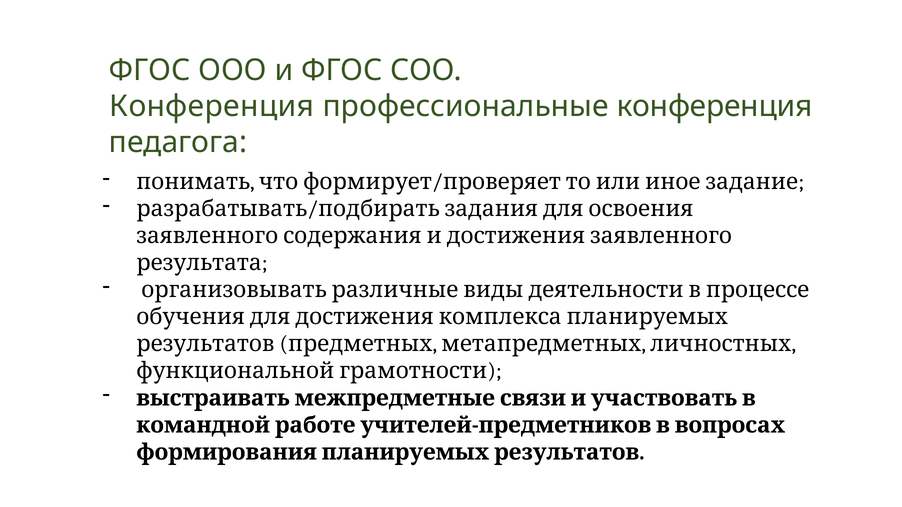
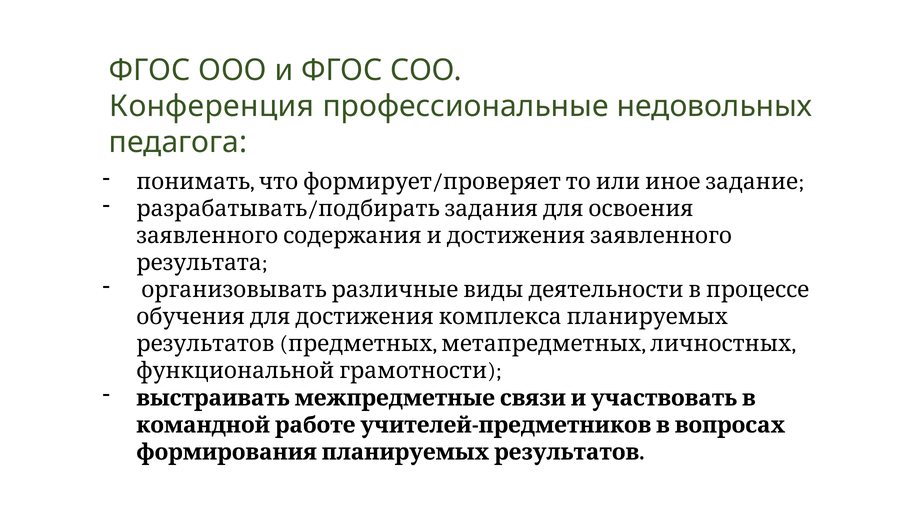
профессиональные конференция: конференция -> недовольных
